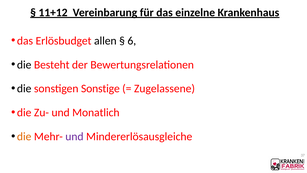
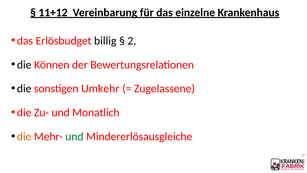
allen: allen -> billig
6: 6 -> 2
Besteht: Besteht -> Können
Sonstige: Sonstige -> Umkehr
und at (74, 136) colour: purple -> green
